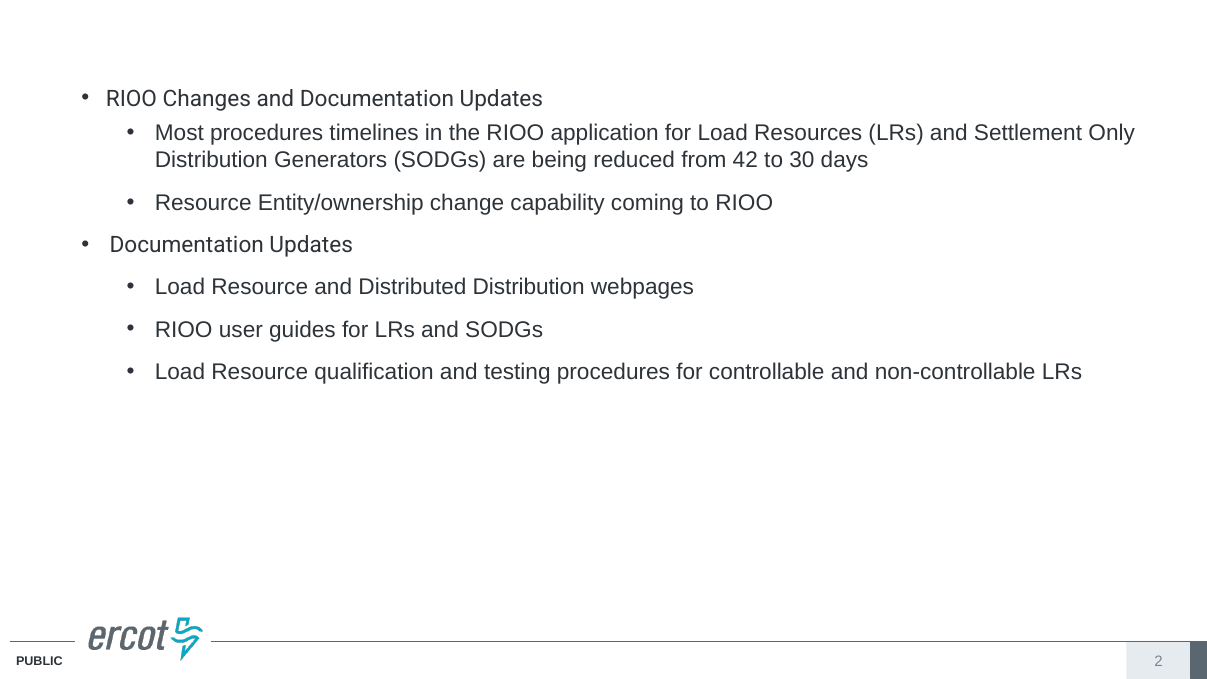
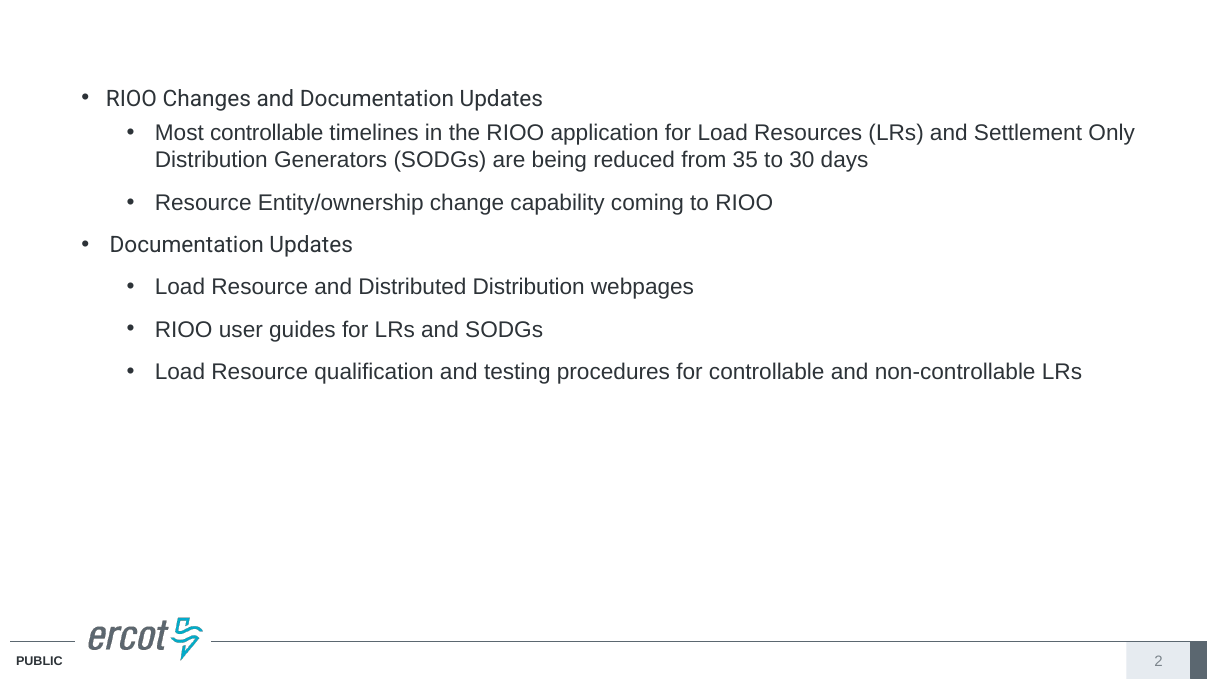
Most procedures: procedures -> controllable
42: 42 -> 35
